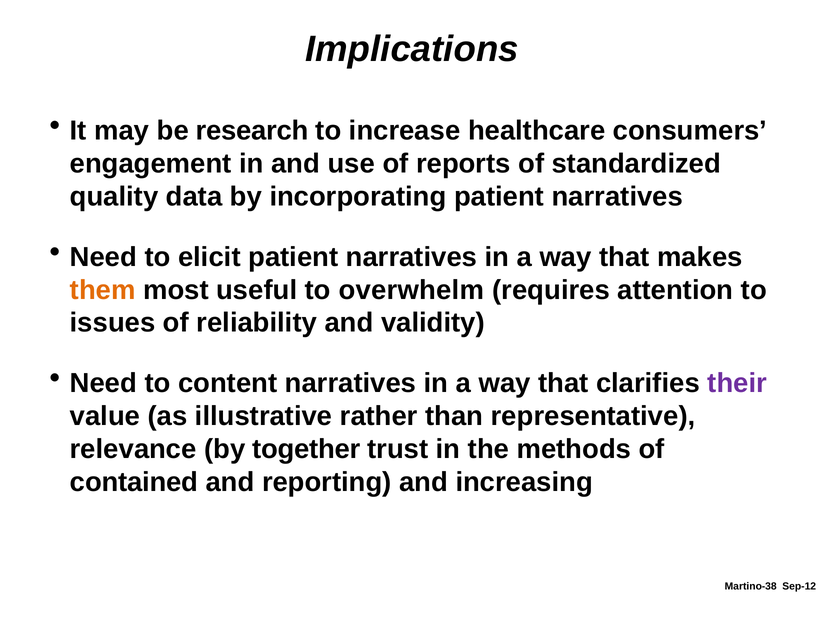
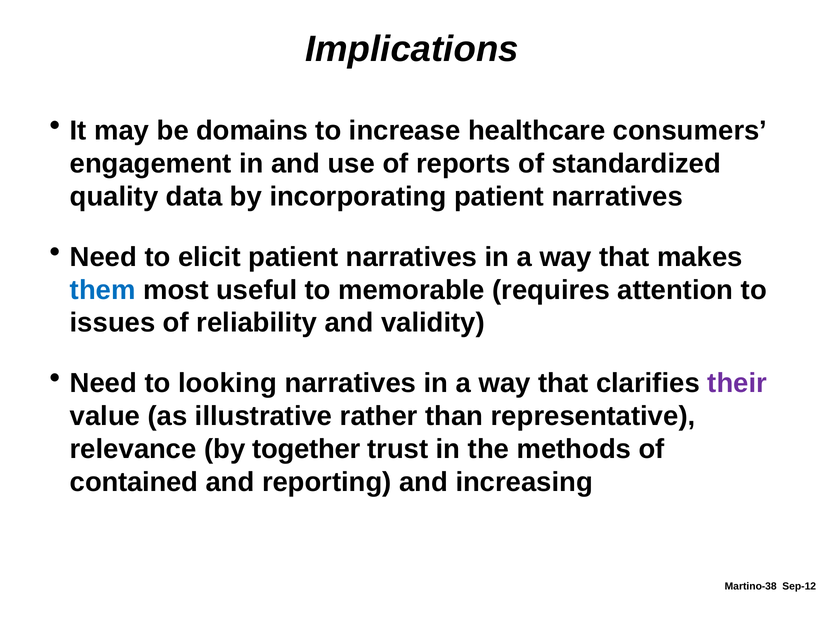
research: research -> domains
them colour: orange -> blue
overwhelm: overwhelm -> memorable
content: content -> looking
